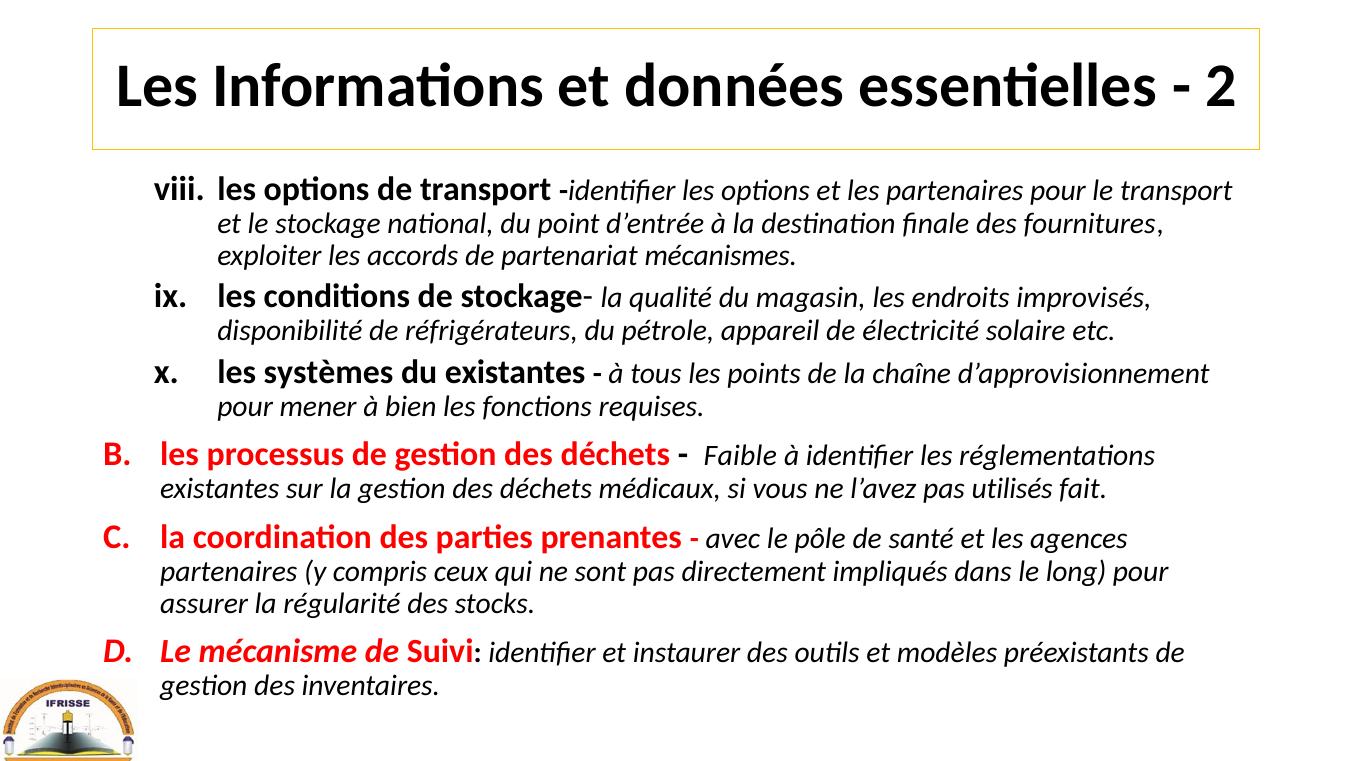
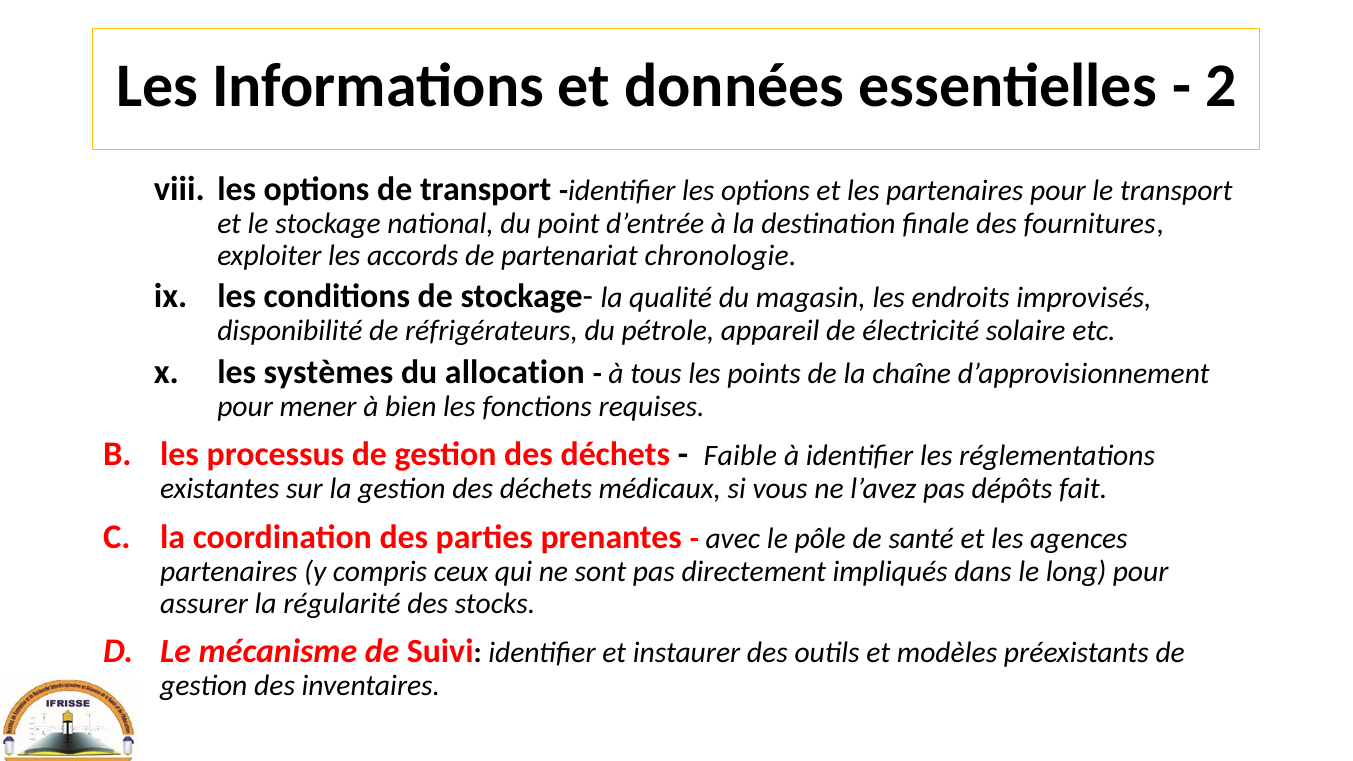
mécanismes: mécanismes -> chronologie
du existantes: existantes -> allocation
utilisés: utilisés -> dépôts
